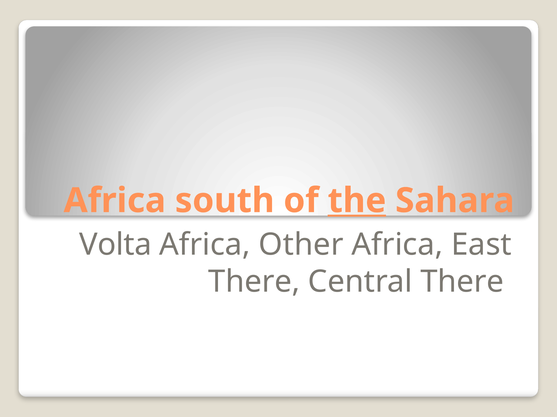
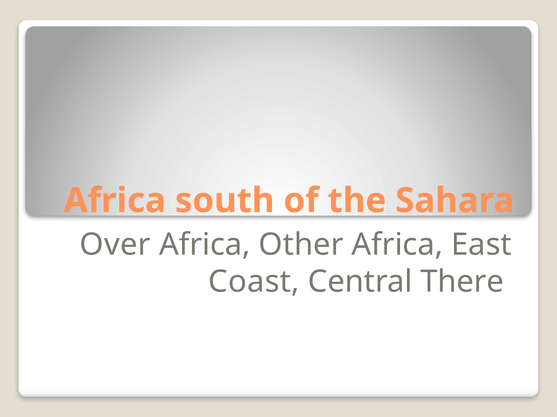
the underline: present -> none
Volta: Volta -> Over
There at (254, 282): There -> Coast
